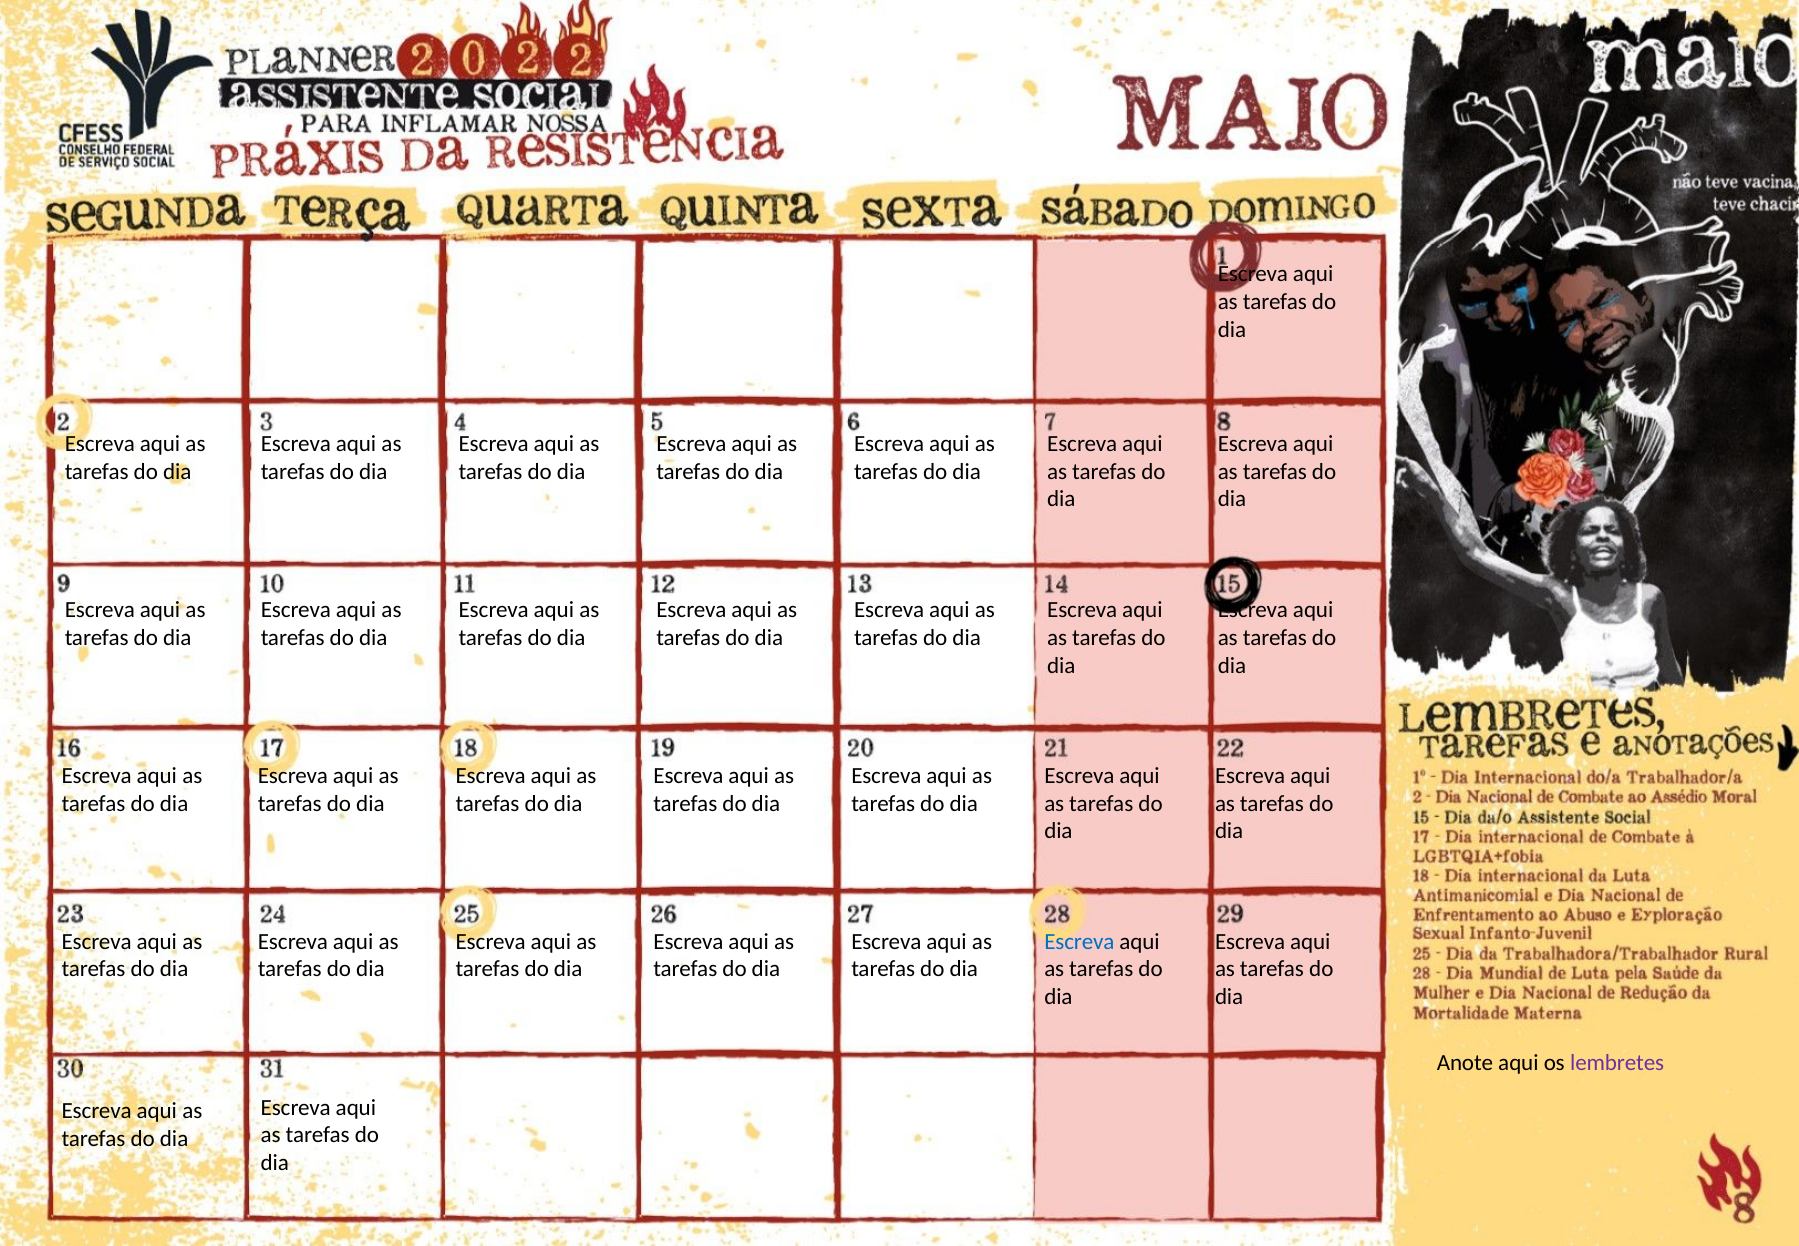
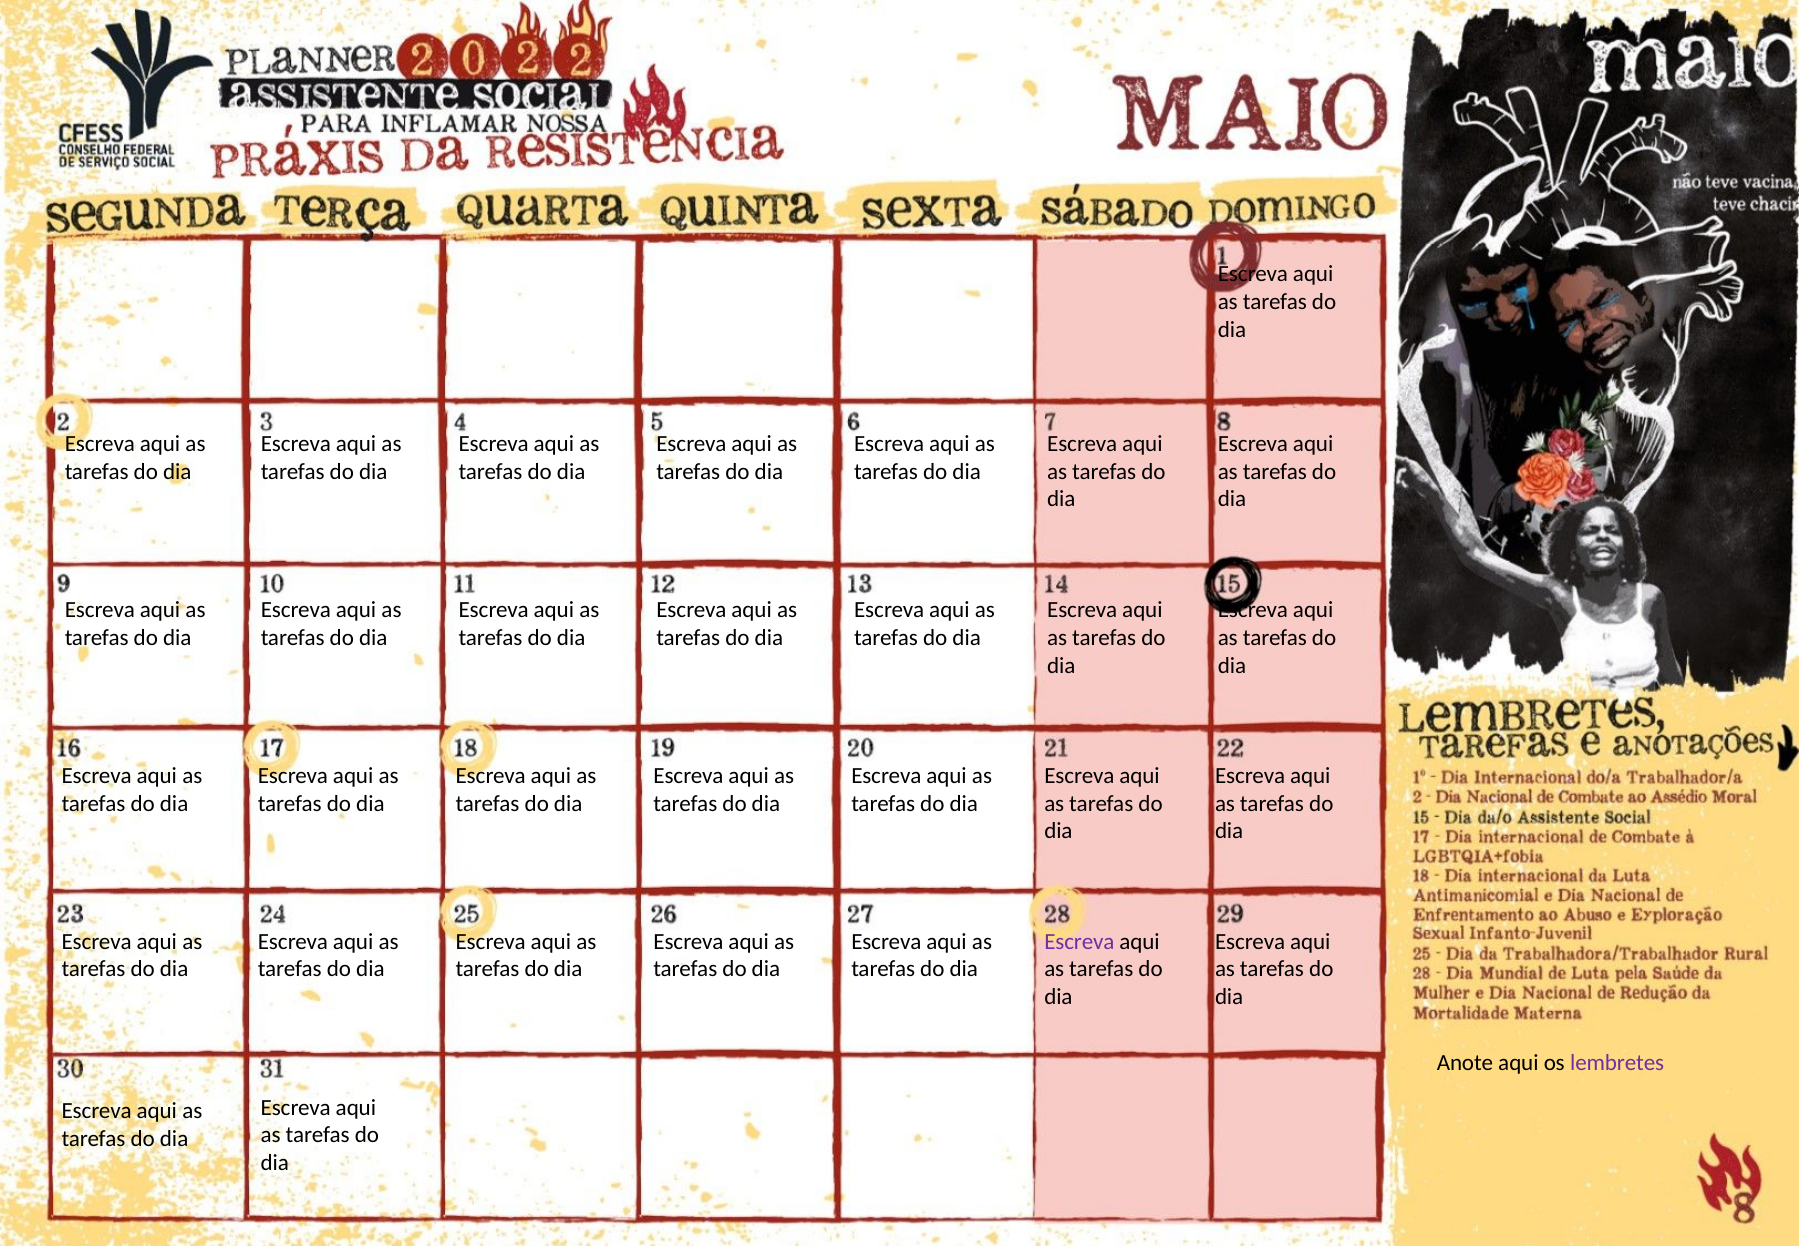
Escreva at (1079, 941) colour: blue -> purple
